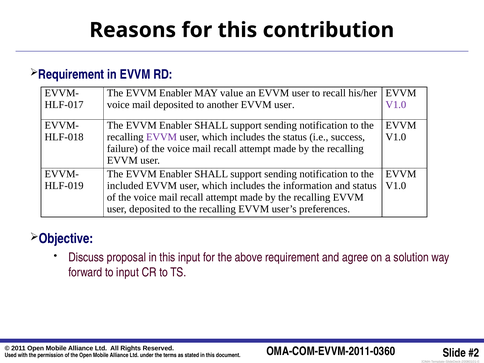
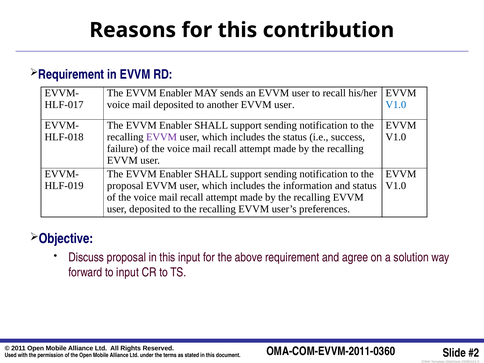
value: value -> sends
V1.0 at (396, 105) colour: purple -> blue
included at (125, 186): included -> proposal
